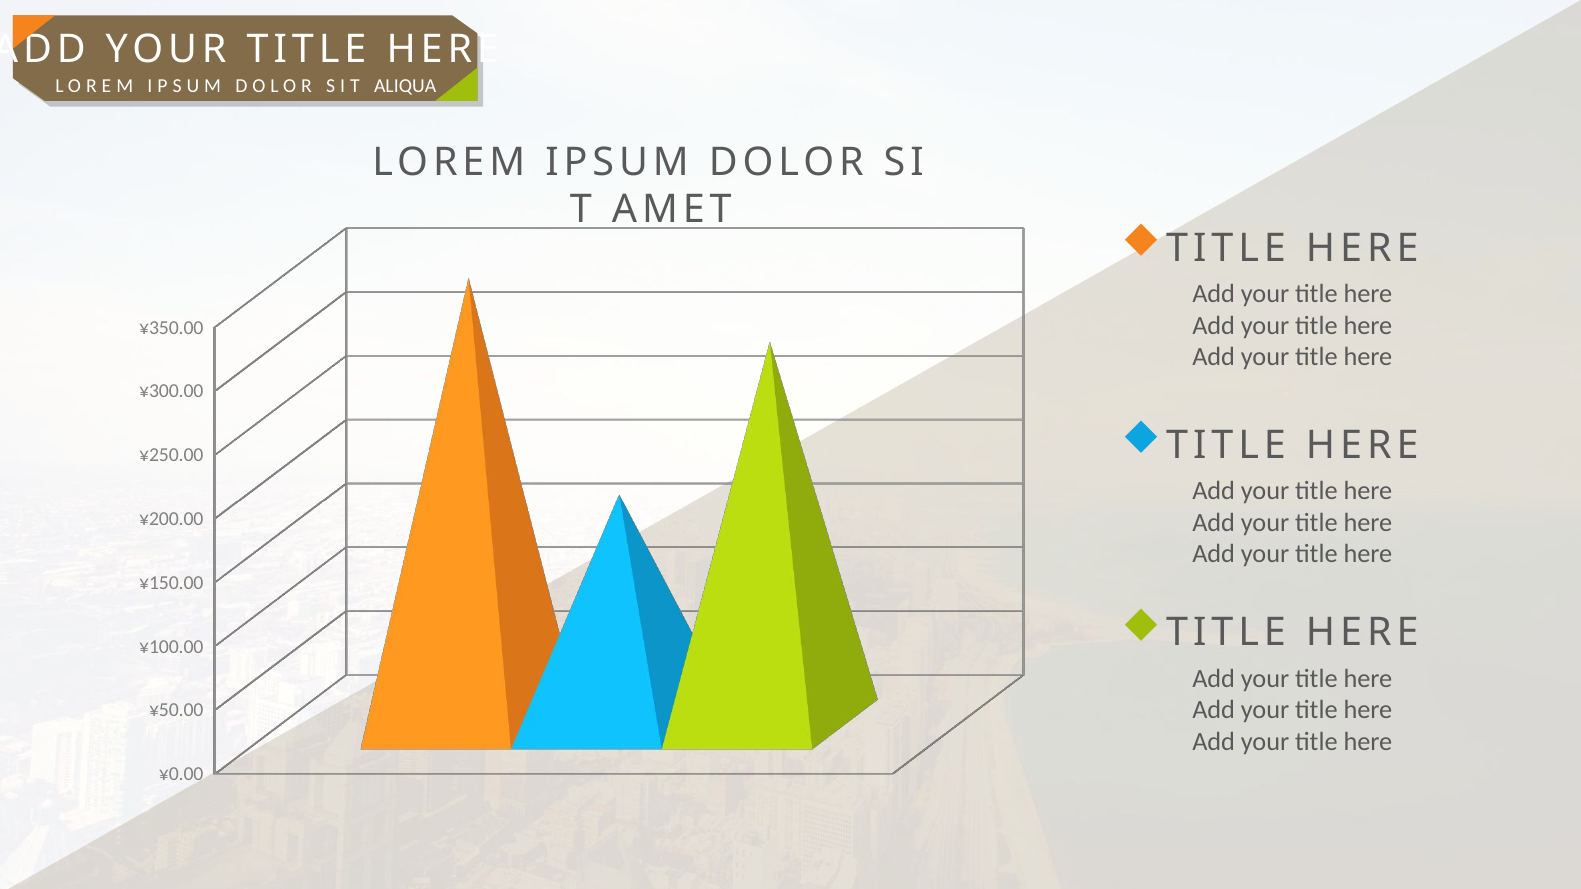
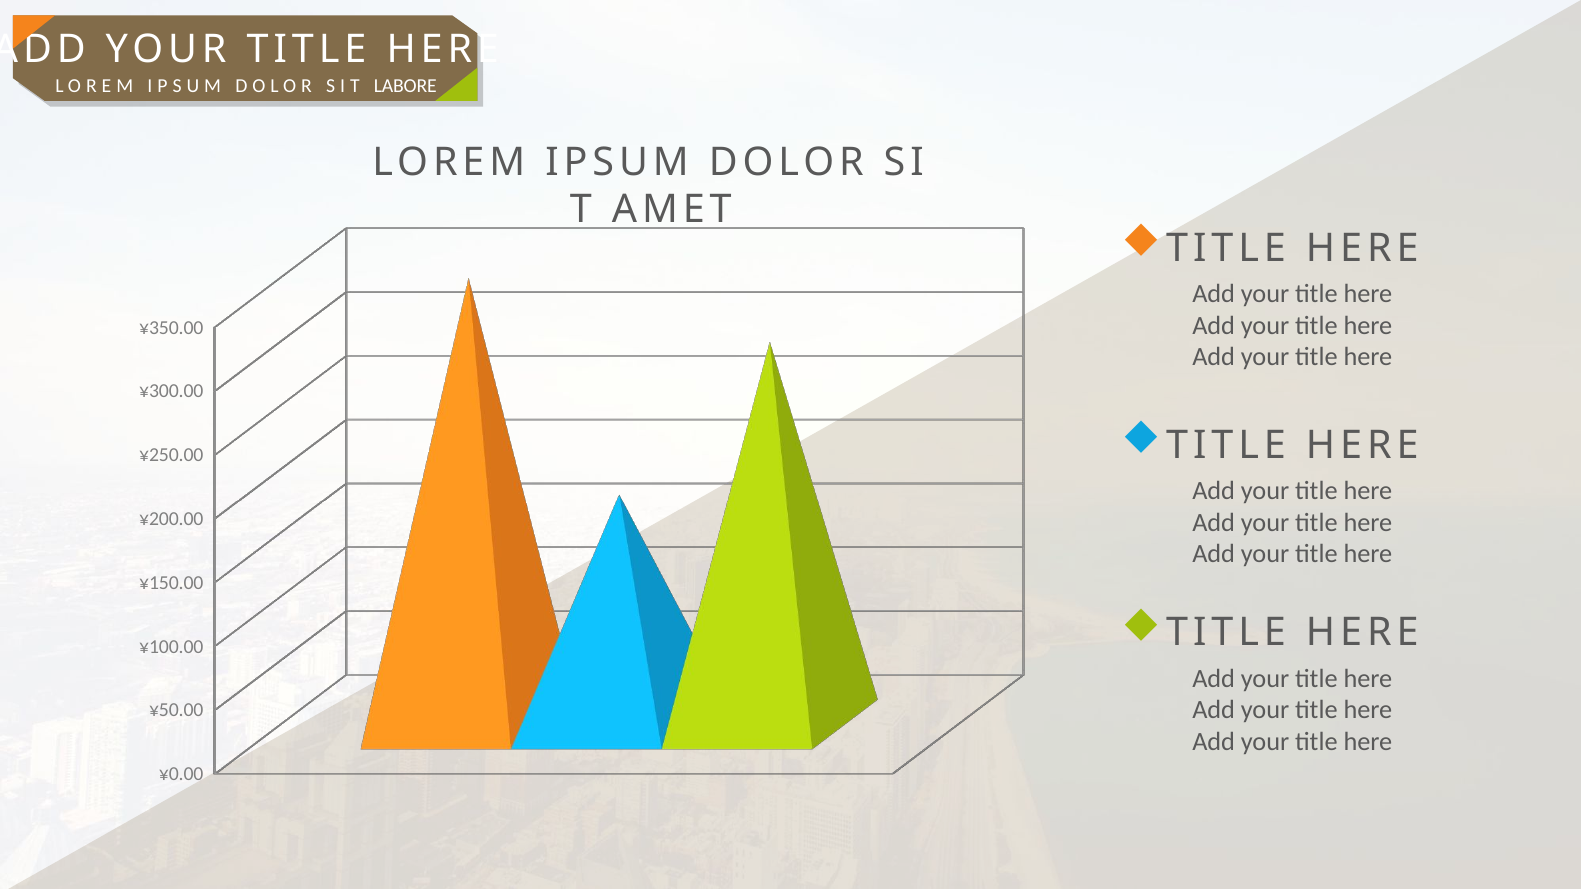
ALIQUA: ALIQUA -> LABORE
